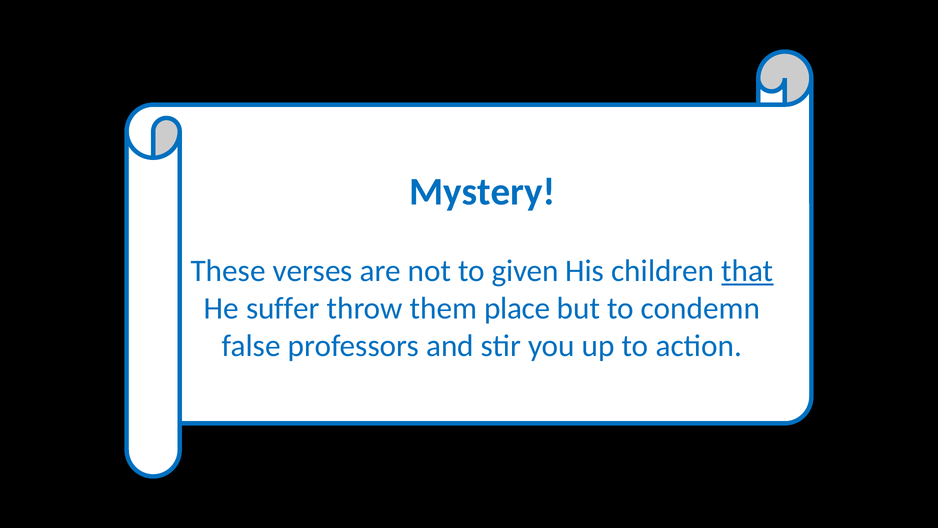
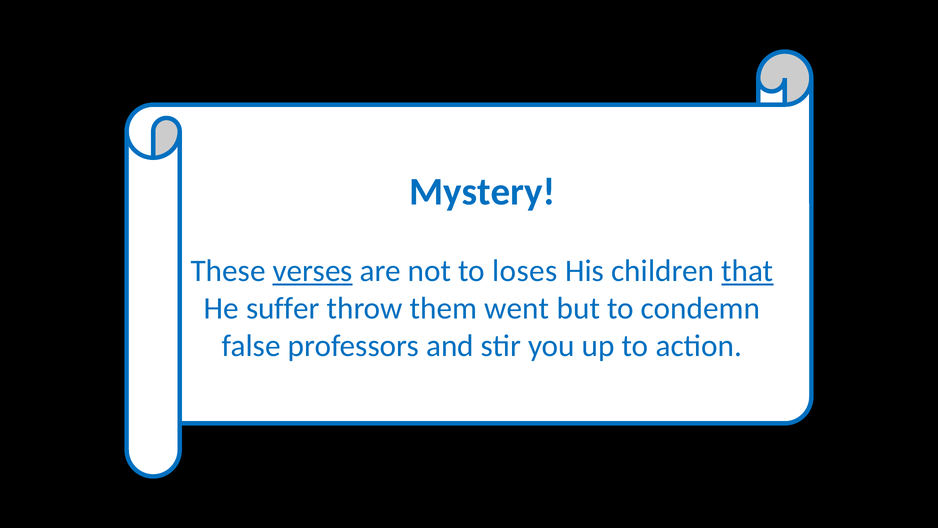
verses underline: none -> present
given: given -> loses
place: place -> went
